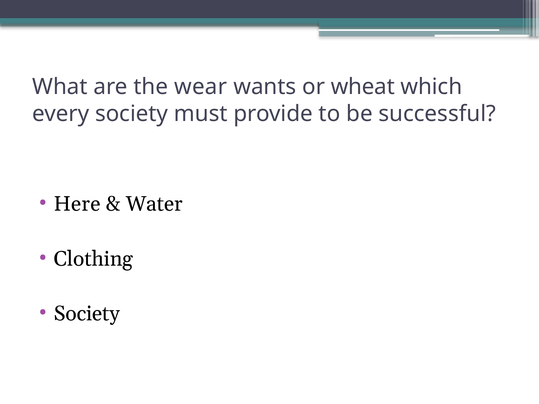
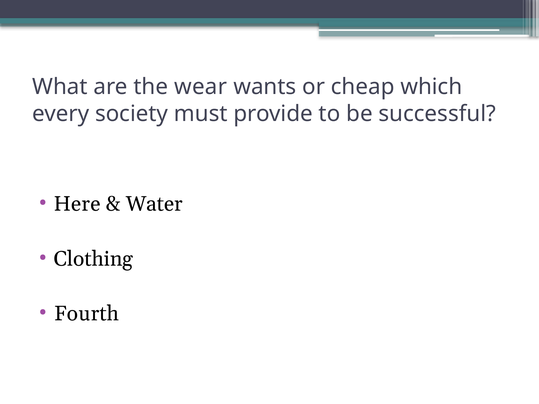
wheat: wheat -> cheap
Society at (87, 314): Society -> Fourth
